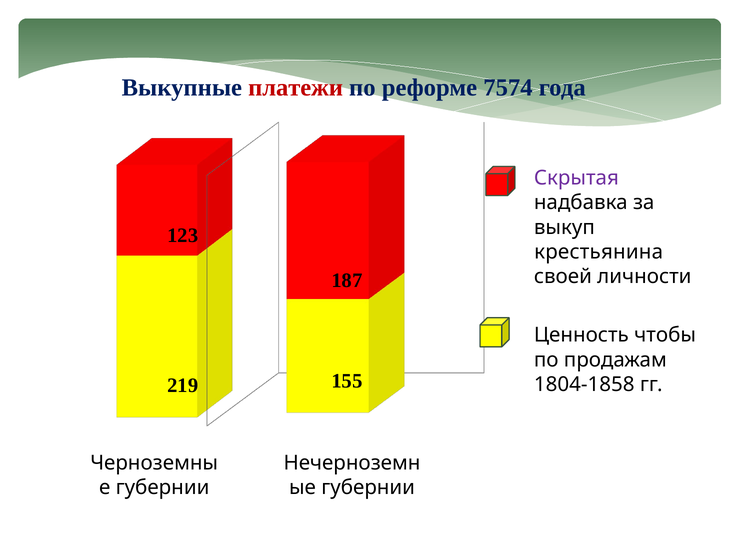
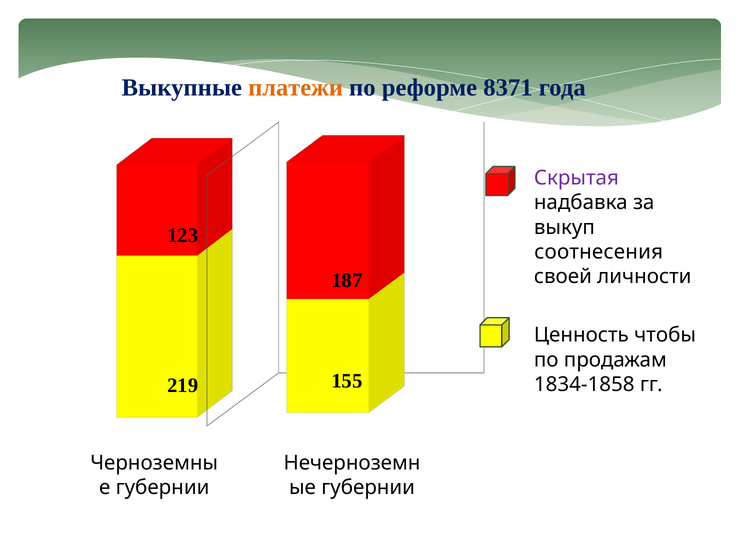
платежи colour: red -> orange
7574: 7574 -> 8371
крестьянина: крестьянина -> соотнесения
1804-1858: 1804-1858 -> 1834-1858
